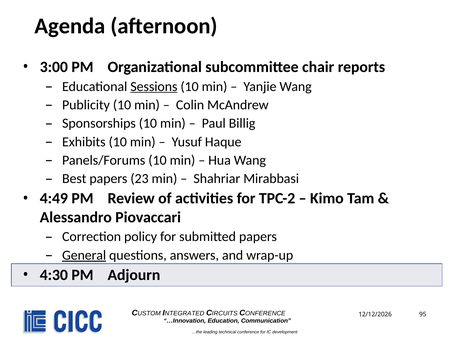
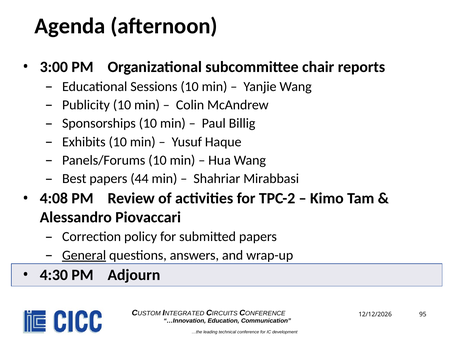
Sessions underline: present -> none
23: 23 -> 44
4:49: 4:49 -> 4:08
